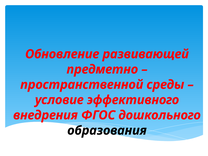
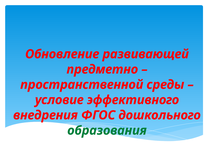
образования colour: black -> green
